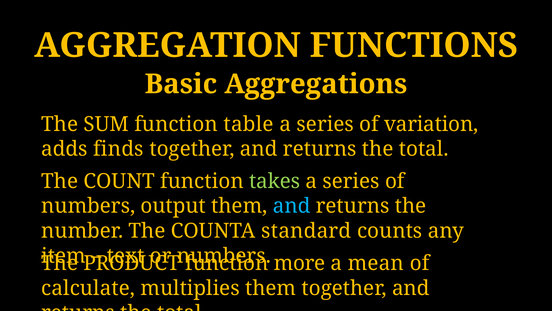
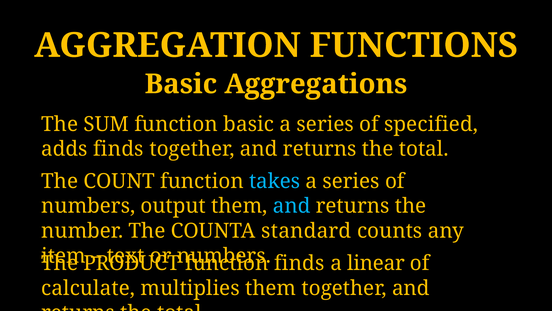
function table: table -> basic
variation: variation -> specified
takes colour: light green -> light blue
more at (300, 263): more -> finds
mean: mean -> linear
